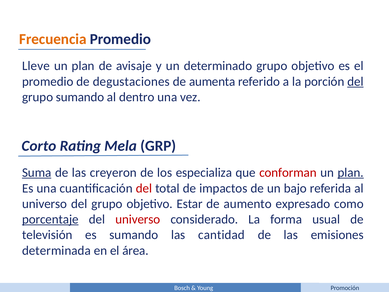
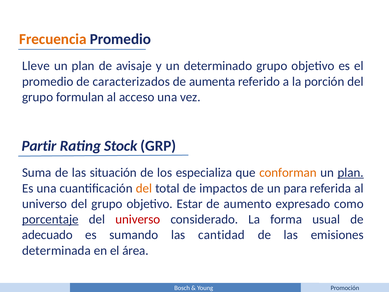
degustaciones: degustaciones -> caracterizados
del at (355, 81) underline: present -> none
grupo sumando: sumando -> formulan
dentro: dentro -> acceso
Corto: Corto -> Partir
Mela: Mela -> Stock
Suma underline: present -> none
creyeron: creyeron -> situación
conforman colour: red -> orange
del at (144, 188) colour: red -> orange
bajo: bajo -> para
televisión: televisión -> adecuado
